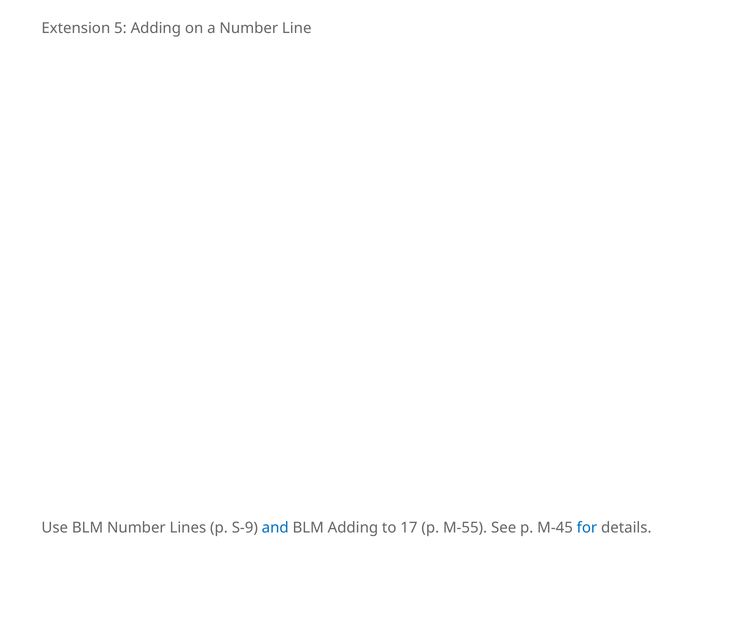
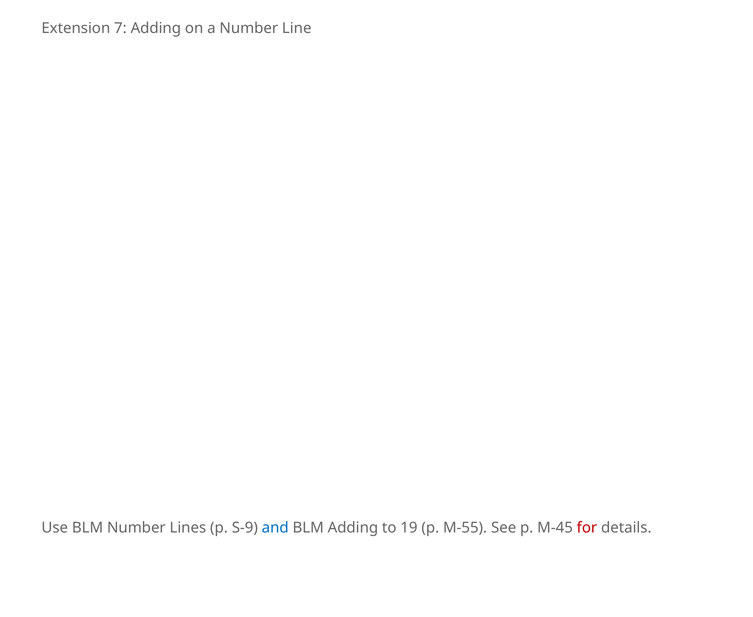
5: 5 -> 7
17: 17 -> 19
for colour: blue -> red
